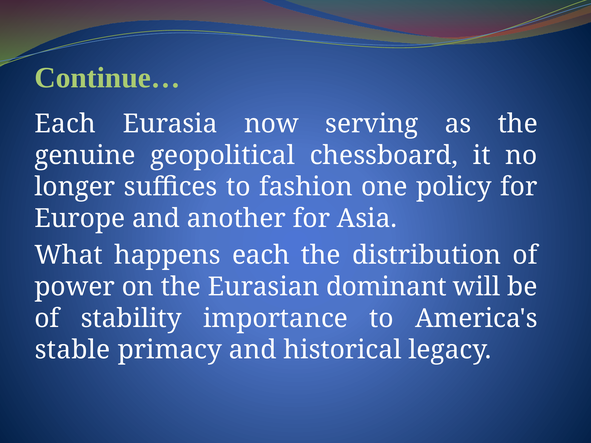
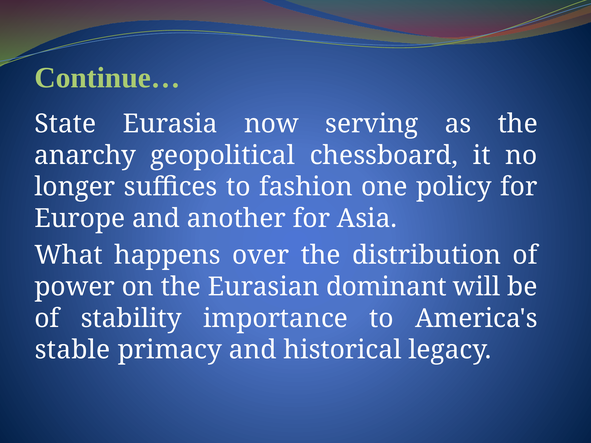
Each at (65, 124): Each -> State
genuine: genuine -> anarchy
happens each: each -> over
